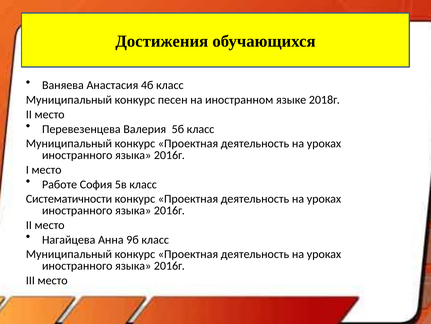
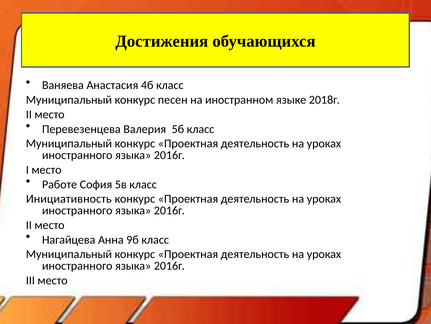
Систематичности: Систематичности -> Инициативность
